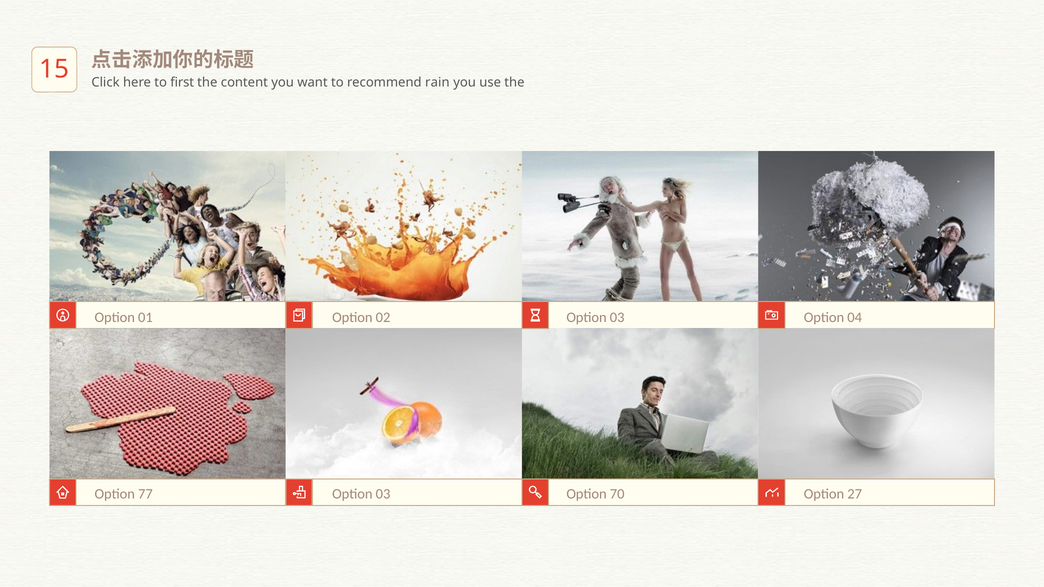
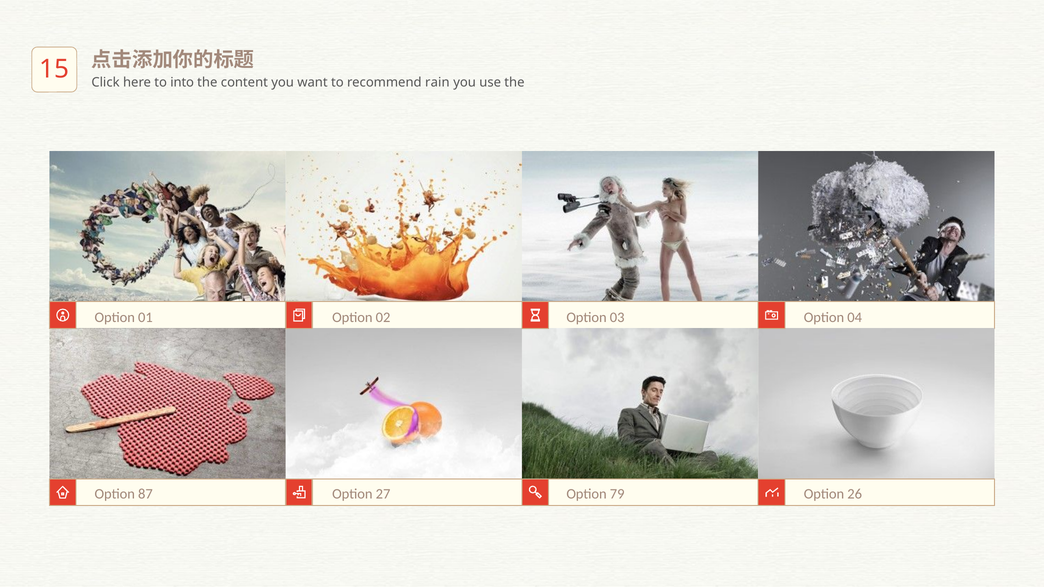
first: first -> into
77: 77 -> 87
03 at (383, 494): 03 -> 27
70: 70 -> 79
27: 27 -> 26
